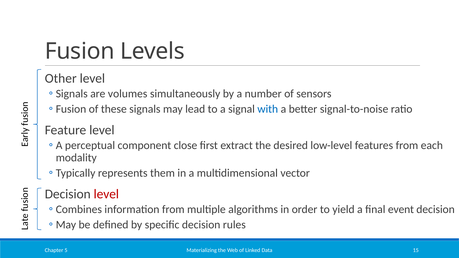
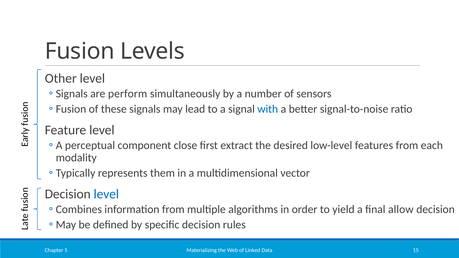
volumes: volumes -> perform
level at (106, 194) colour: red -> blue
event: event -> allow
